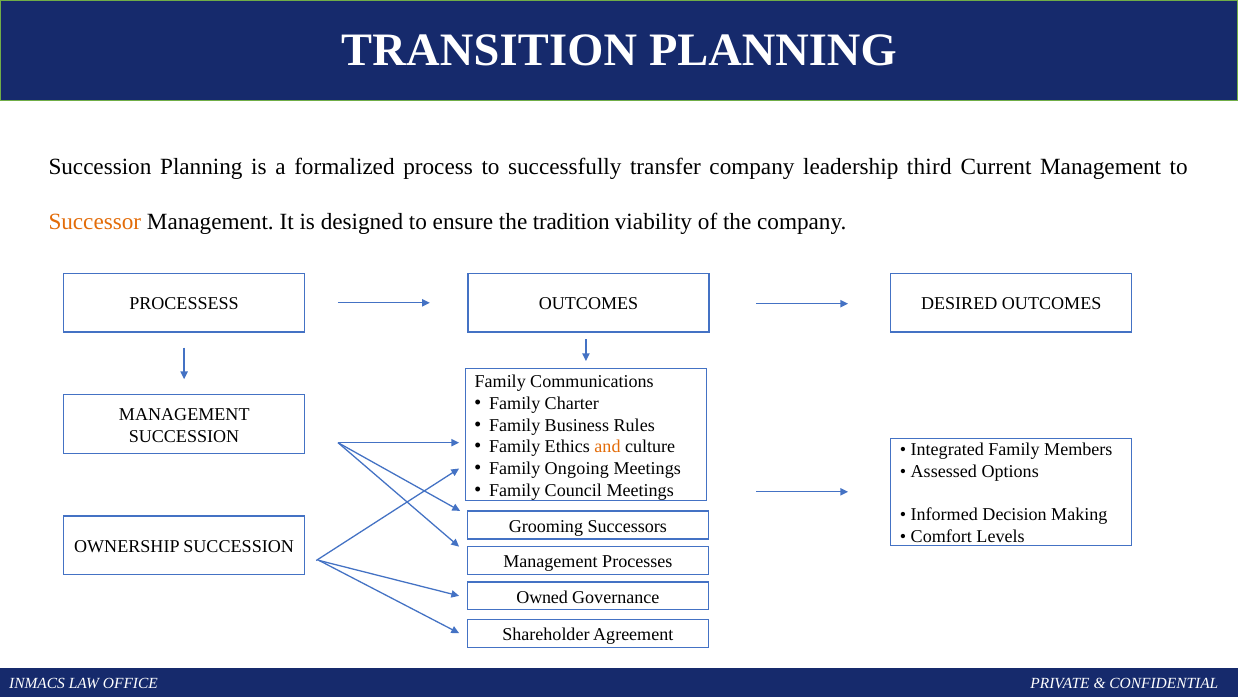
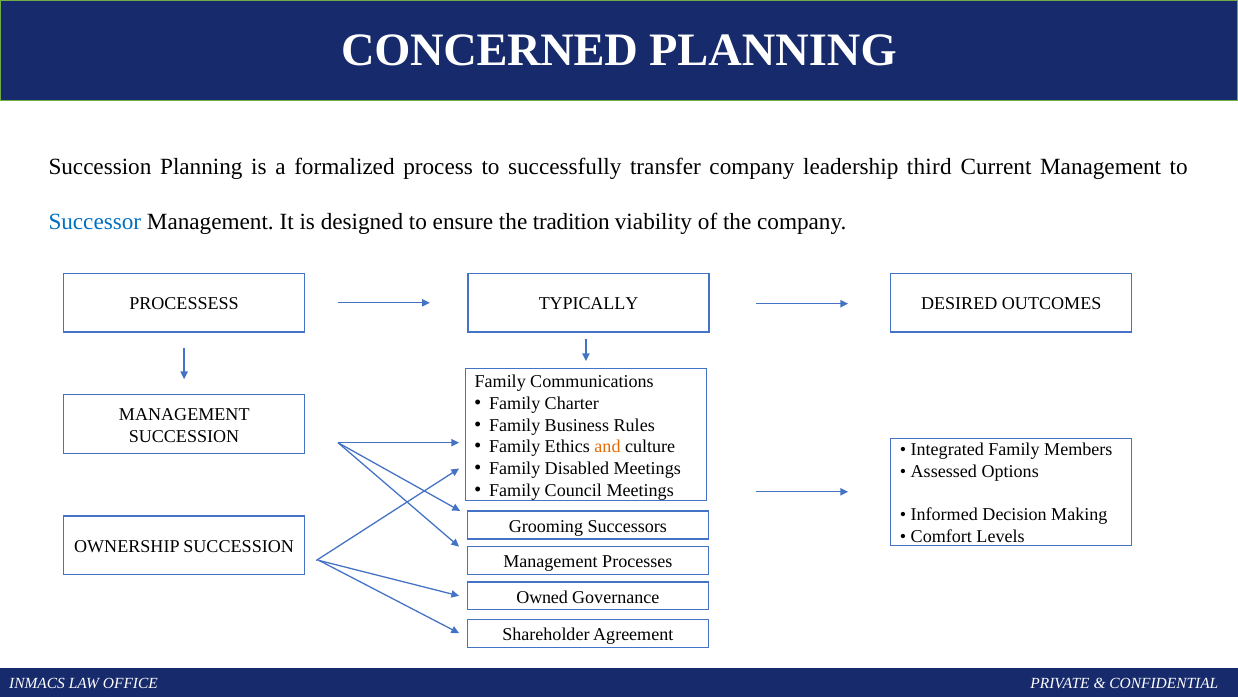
TRANSITION: TRANSITION -> CONCERNED
Successor colour: orange -> blue
OUTCOMES at (589, 304): OUTCOMES -> TYPICALLY
Ongoing: Ongoing -> Disabled
